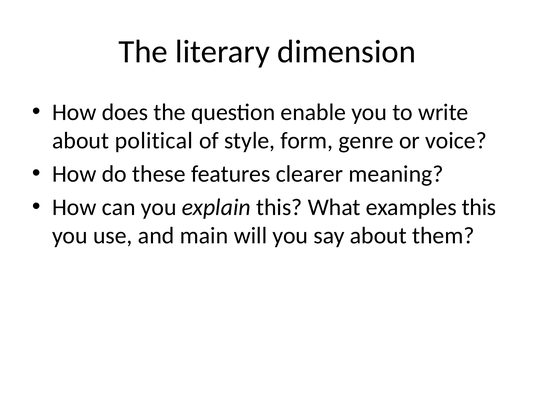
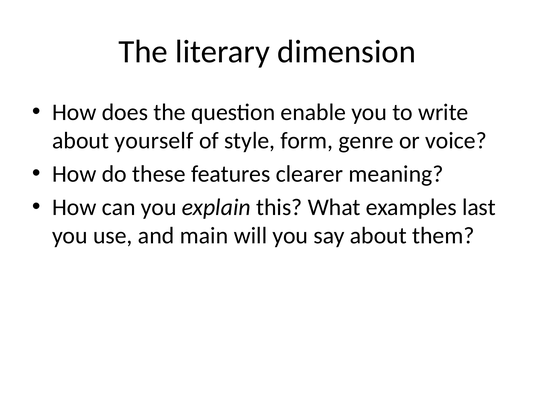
political: political -> yourself
examples this: this -> last
